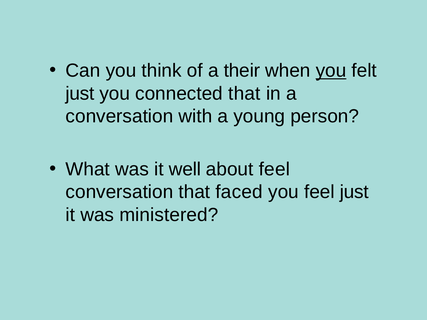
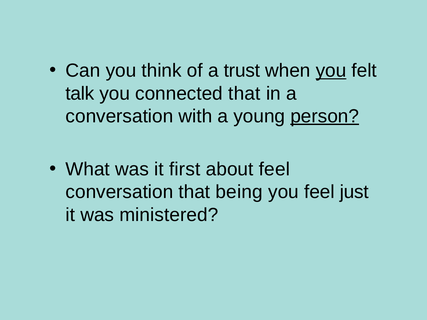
their: their -> trust
just at (80, 94): just -> talk
person underline: none -> present
well: well -> first
faced: faced -> being
